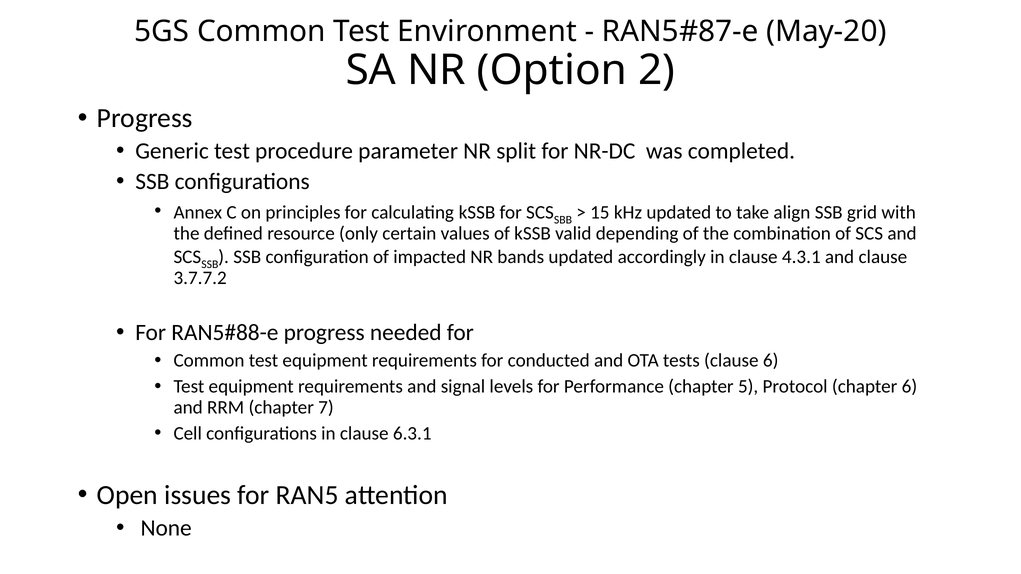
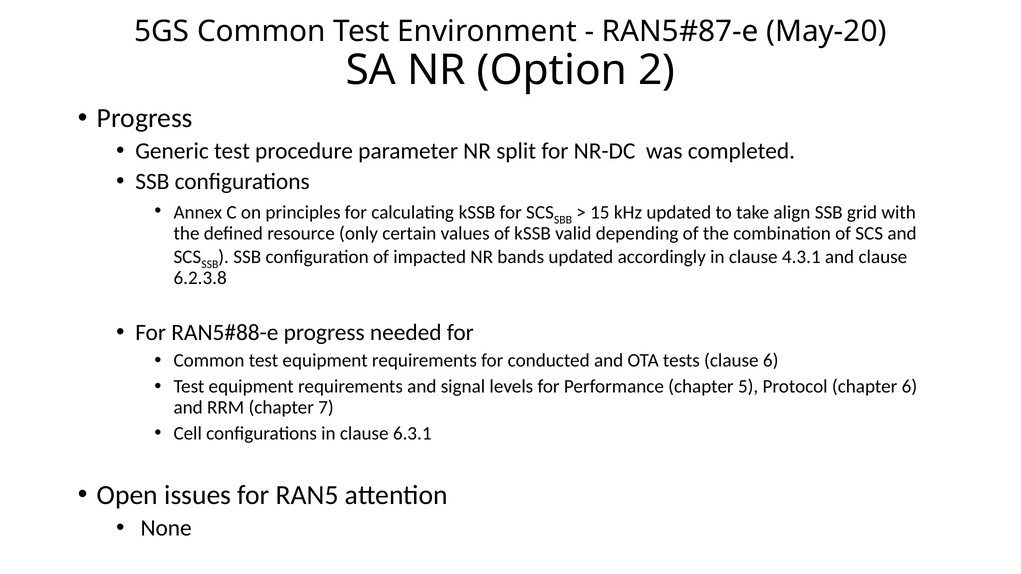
3.7.7.2: 3.7.7.2 -> 6.2.3.8
